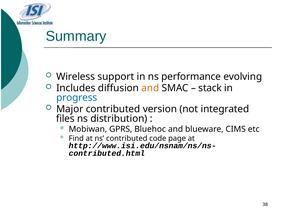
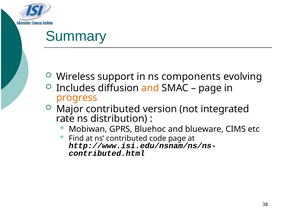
performance: performance -> components
stack at (210, 88): stack -> page
progress colour: blue -> orange
files: files -> rate
